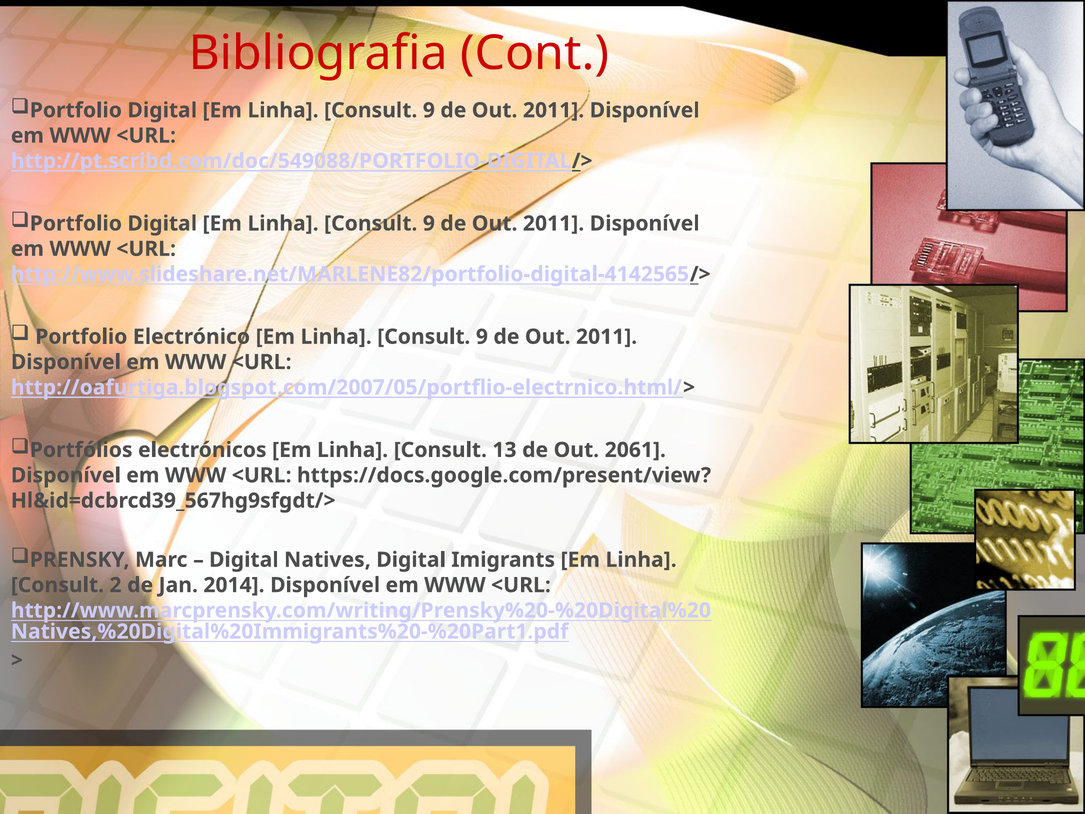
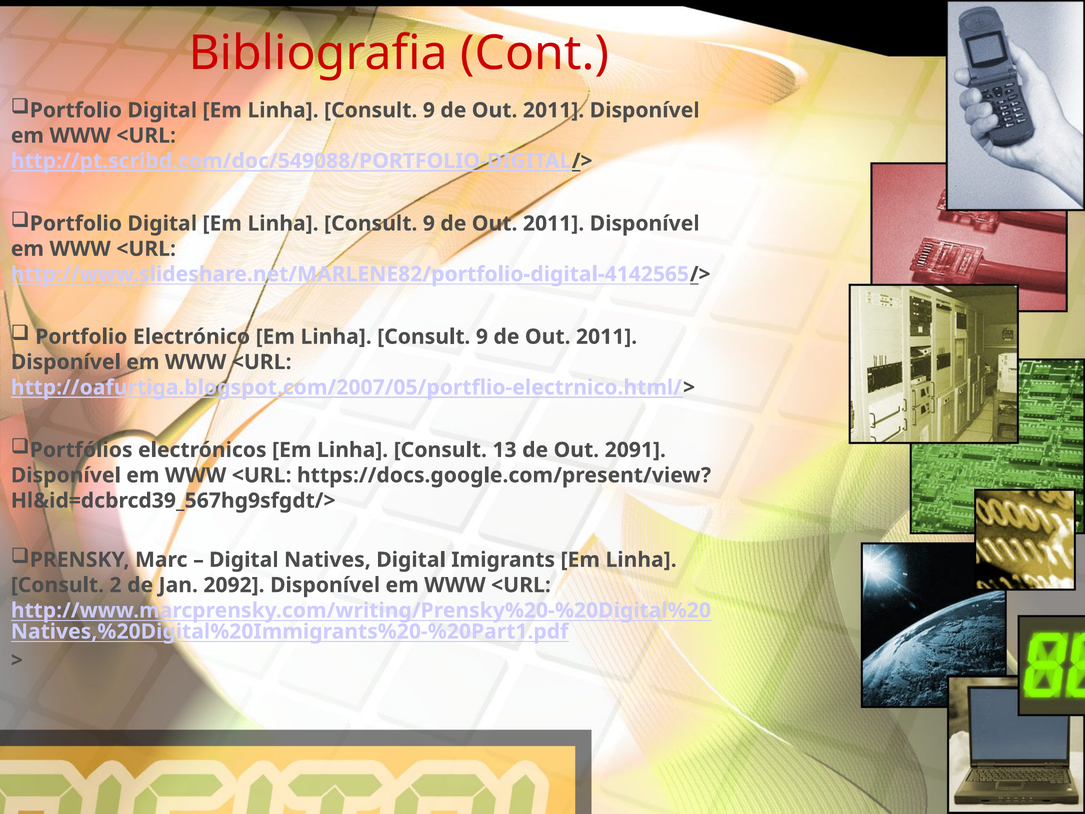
2061: 2061 -> 2091
2014: 2014 -> 2092
